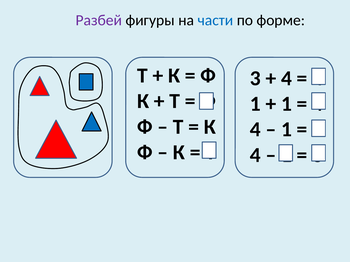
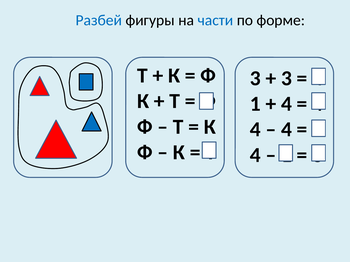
Разбей colour: purple -> blue
4 at (286, 78): 4 -> 3
1 at (286, 104): 1 -> 4
1 at (286, 130): 1 -> 4
